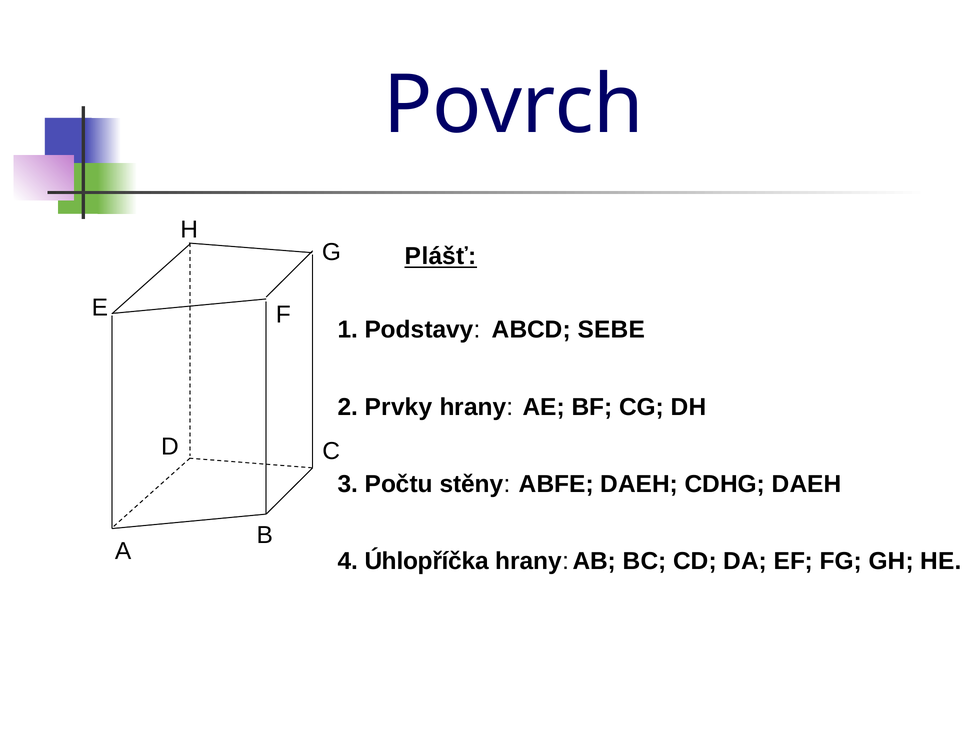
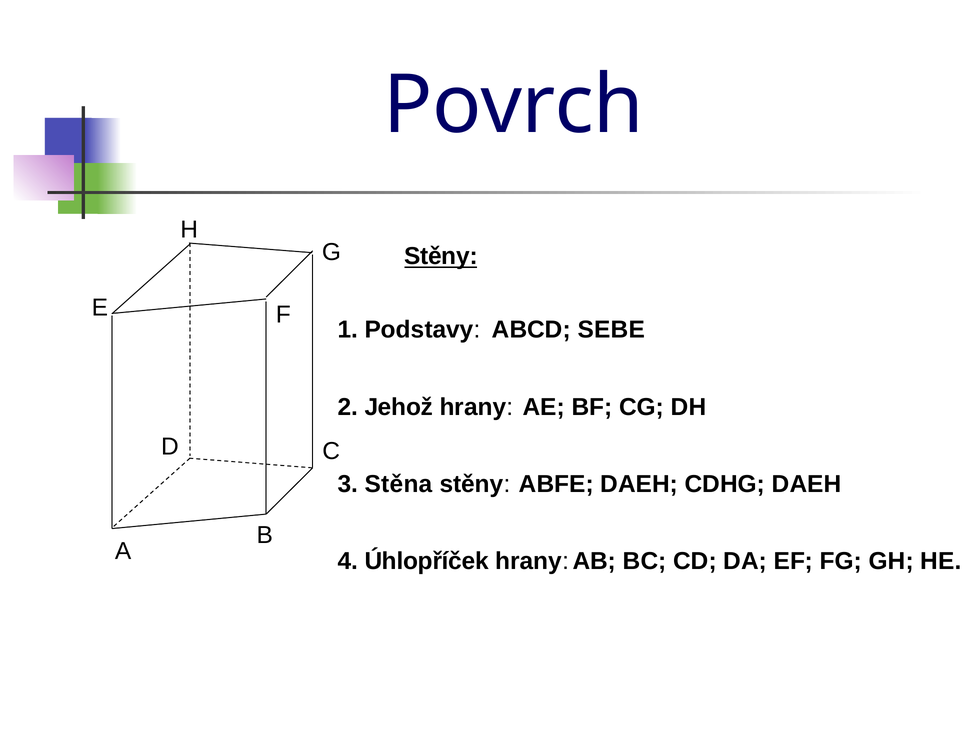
Plášť at (441, 256): Plášť -> Stěny
Prvky: Prvky -> Jehož
Počtu: Počtu -> Stěna
Úhlopříčka: Úhlopříčka -> Úhlopříček
